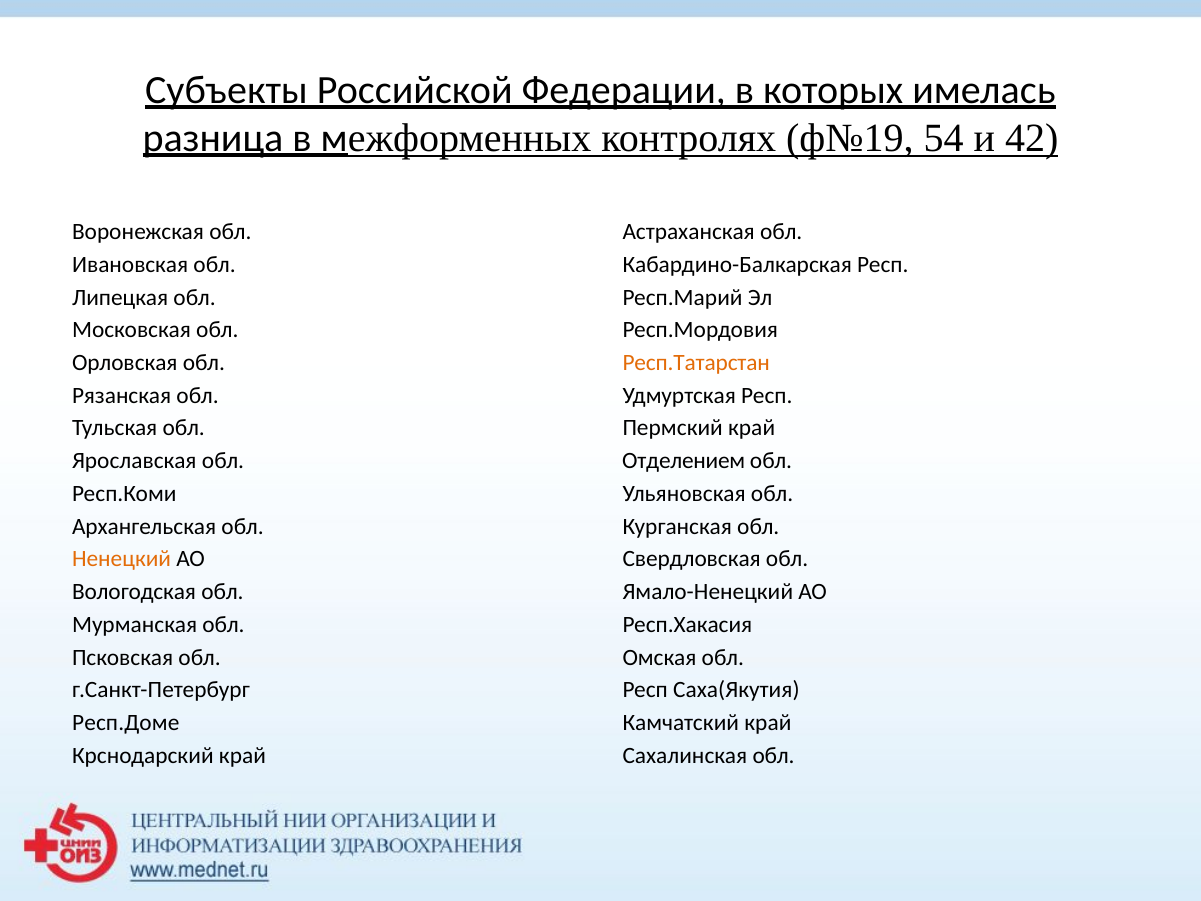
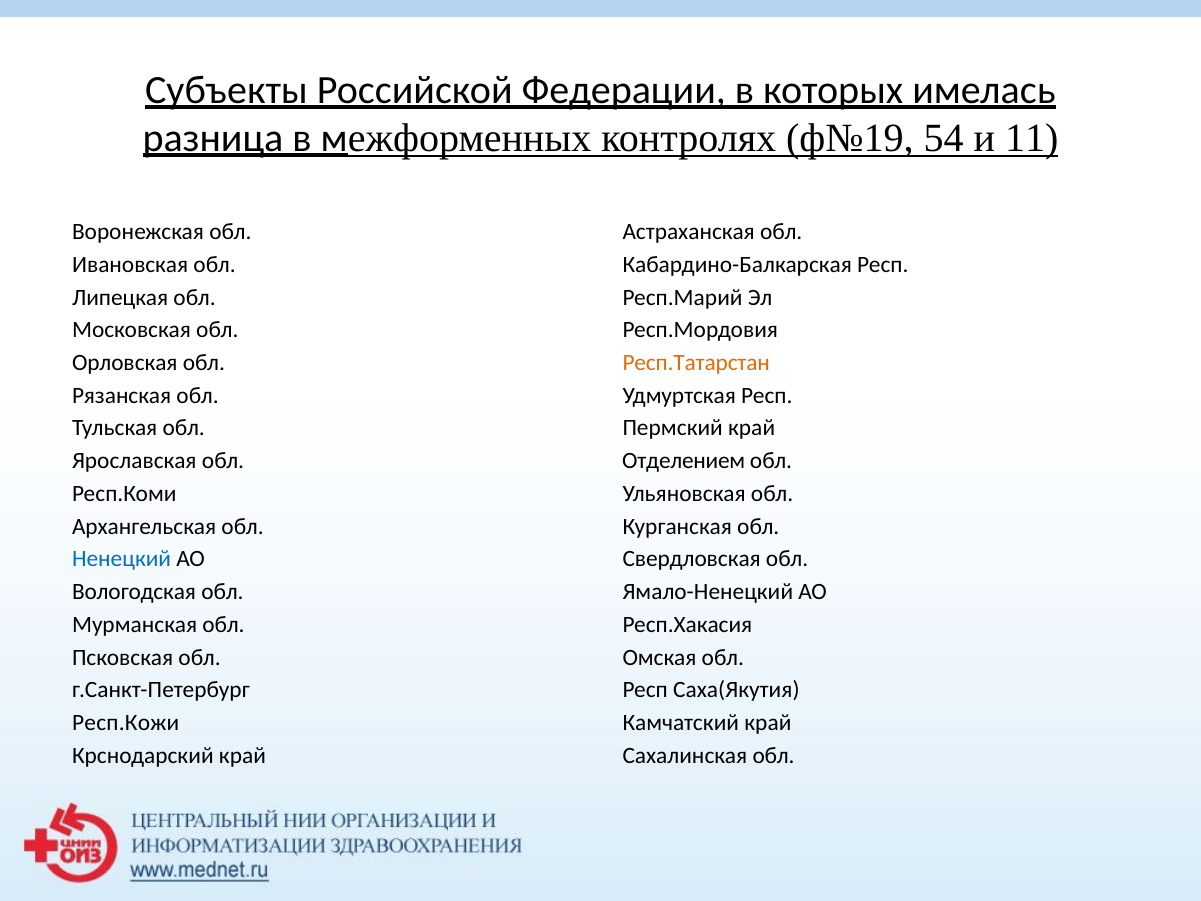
42: 42 -> 11
Ненецкий colour: orange -> blue
Респ.Доме: Респ.Доме -> Респ.Кожи
